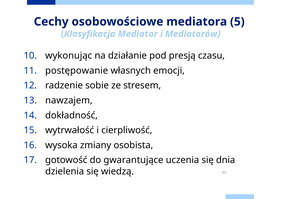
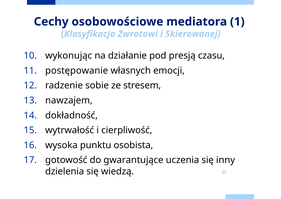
5: 5 -> 1
Mediator: Mediator -> Zwrotowi
Mediatorów: Mediatorów -> Skierowanej
zmiany: zmiany -> punktu
dnia: dnia -> inny
